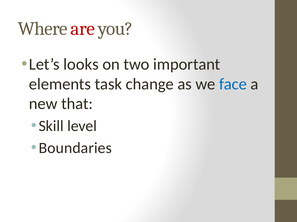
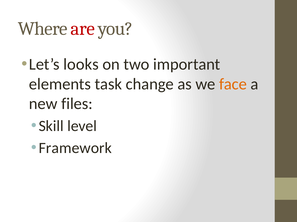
face colour: blue -> orange
that: that -> files
Boundaries: Boundaries -> Framework
